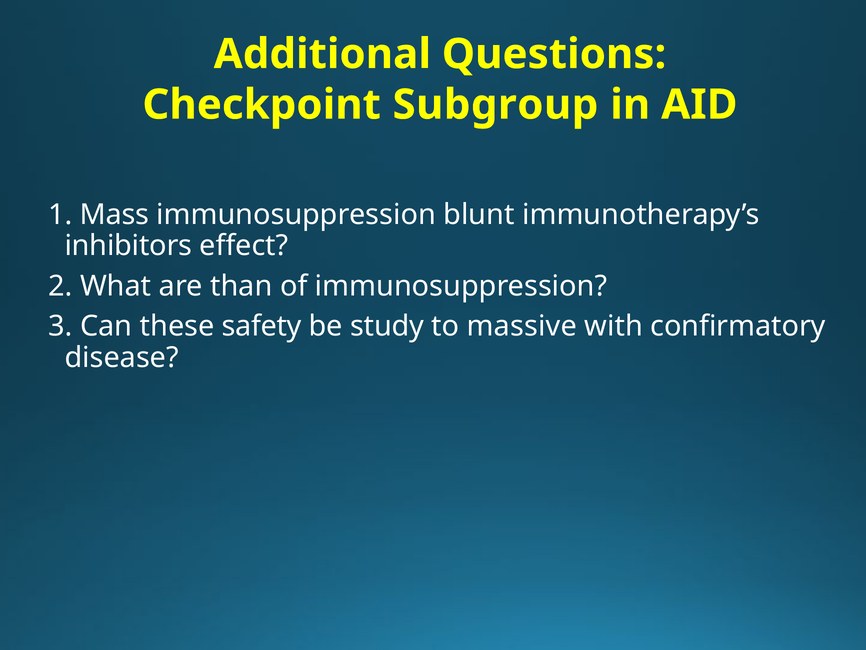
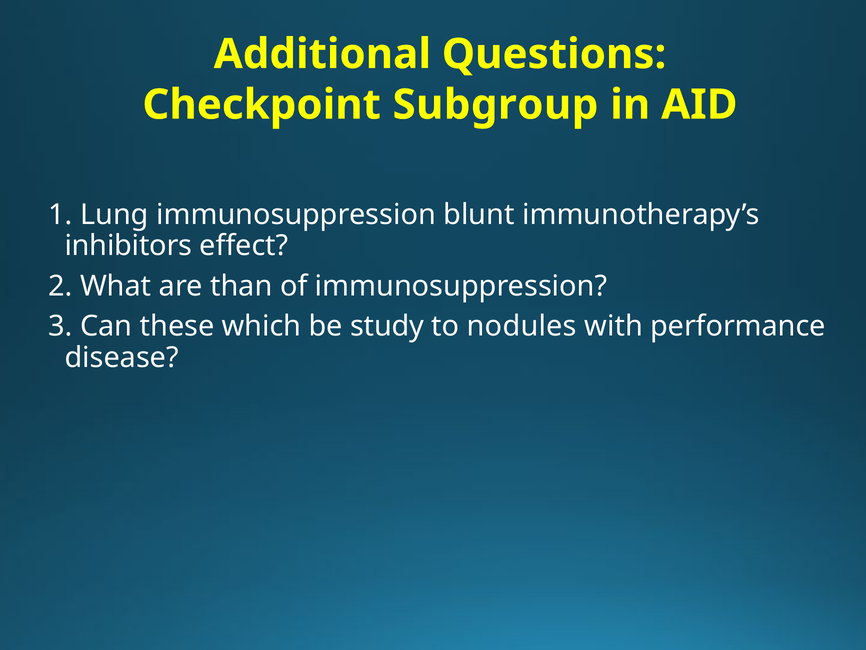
Mass: Mass -> Lung
safety: safety -> which
massive: massive -> nodules
confirmatory: confirmatory -> performance
